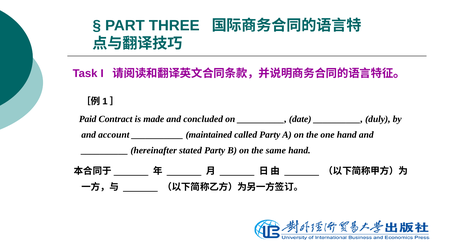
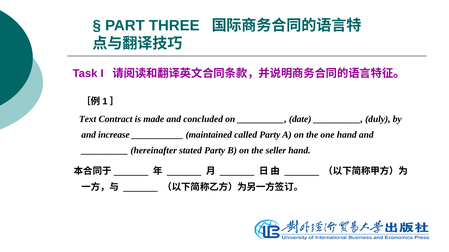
Paid: Paid -> Text
account: account -> increase
same: same -> seller
